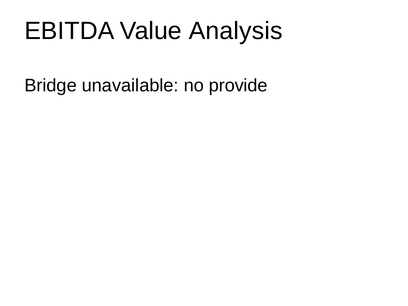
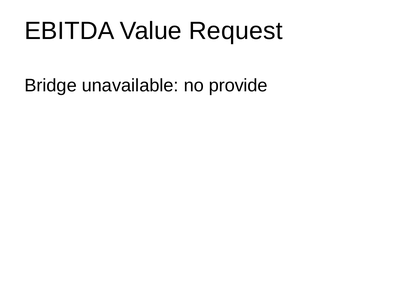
Analysis: Analysis -> Request
